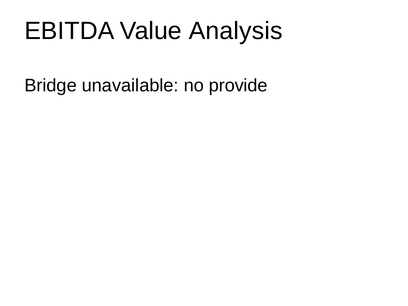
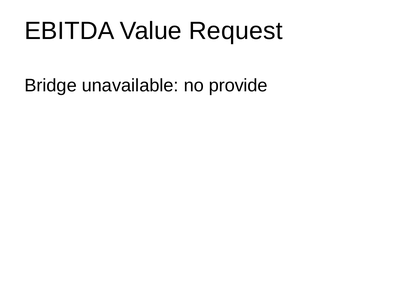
Analysis: Analysis -> Request
